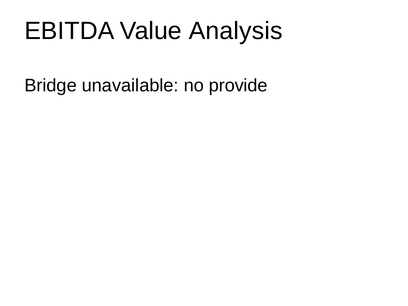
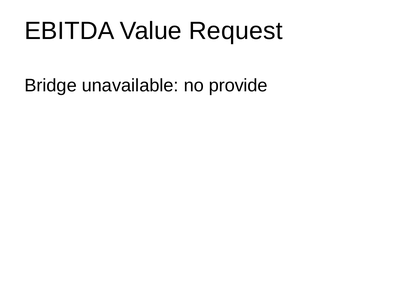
Analysis: Analysis -> Request
